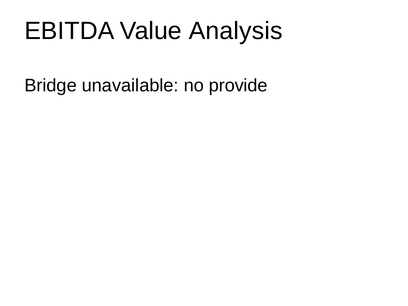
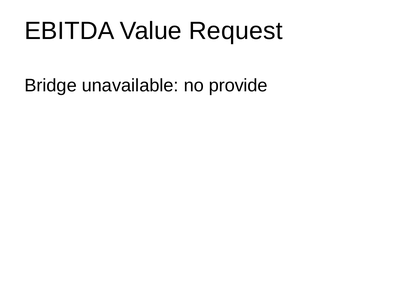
Analysis: Analysis -> Request
